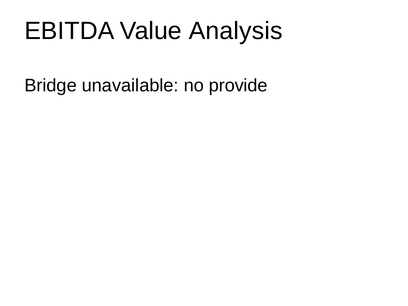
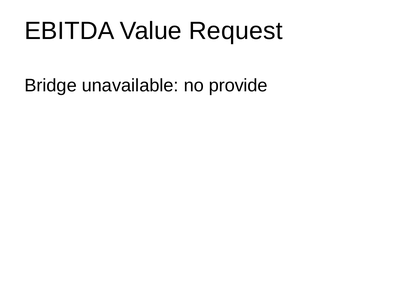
Analysis: Analysis -> Request
